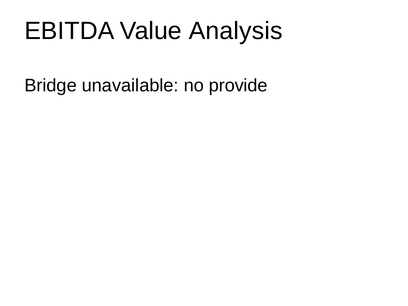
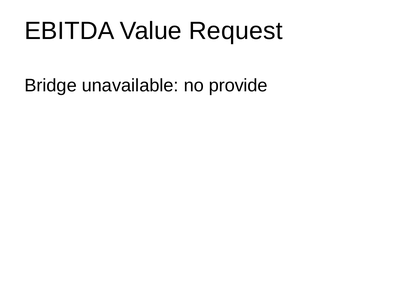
Analysis: Analysis -> Request
